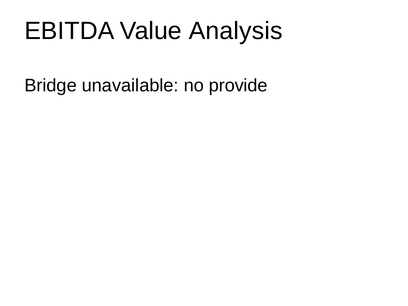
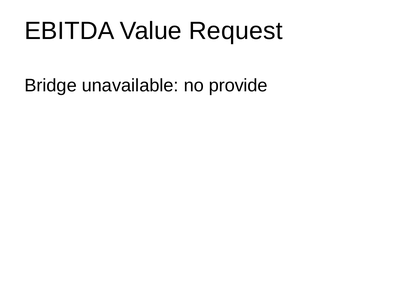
Analysis: Analysis -> Request
